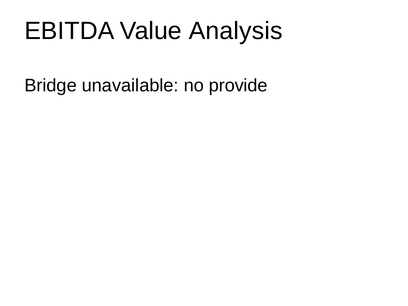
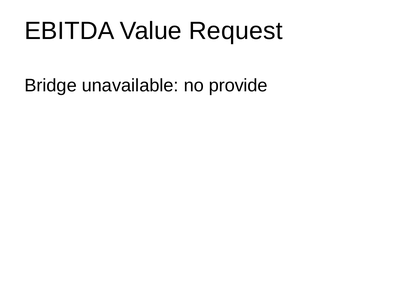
Analysis: Analysis -> Request
